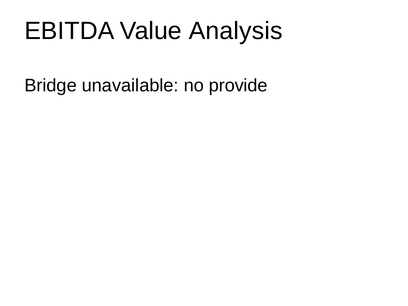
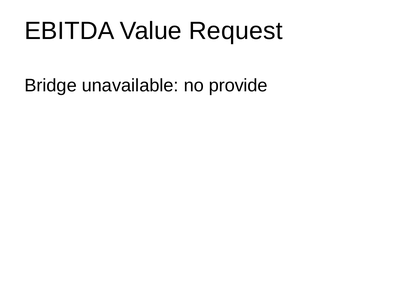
Analysis: Analysis -> Request
